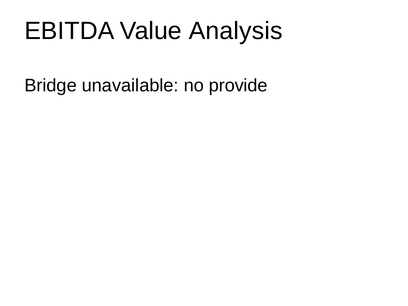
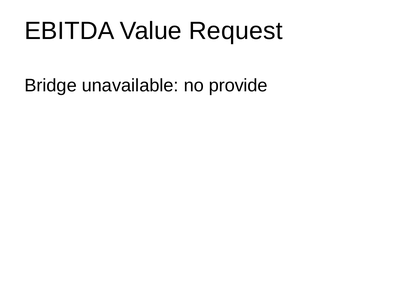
Analysis: Analysis -> Request
